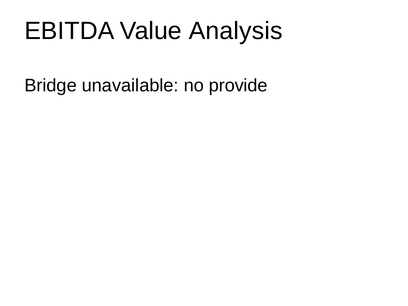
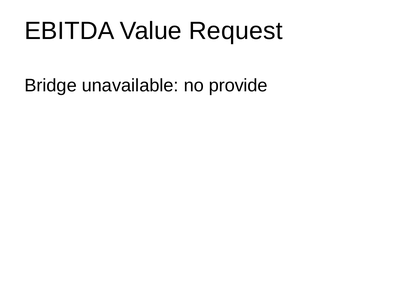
Analysis: Analysis -> Request
